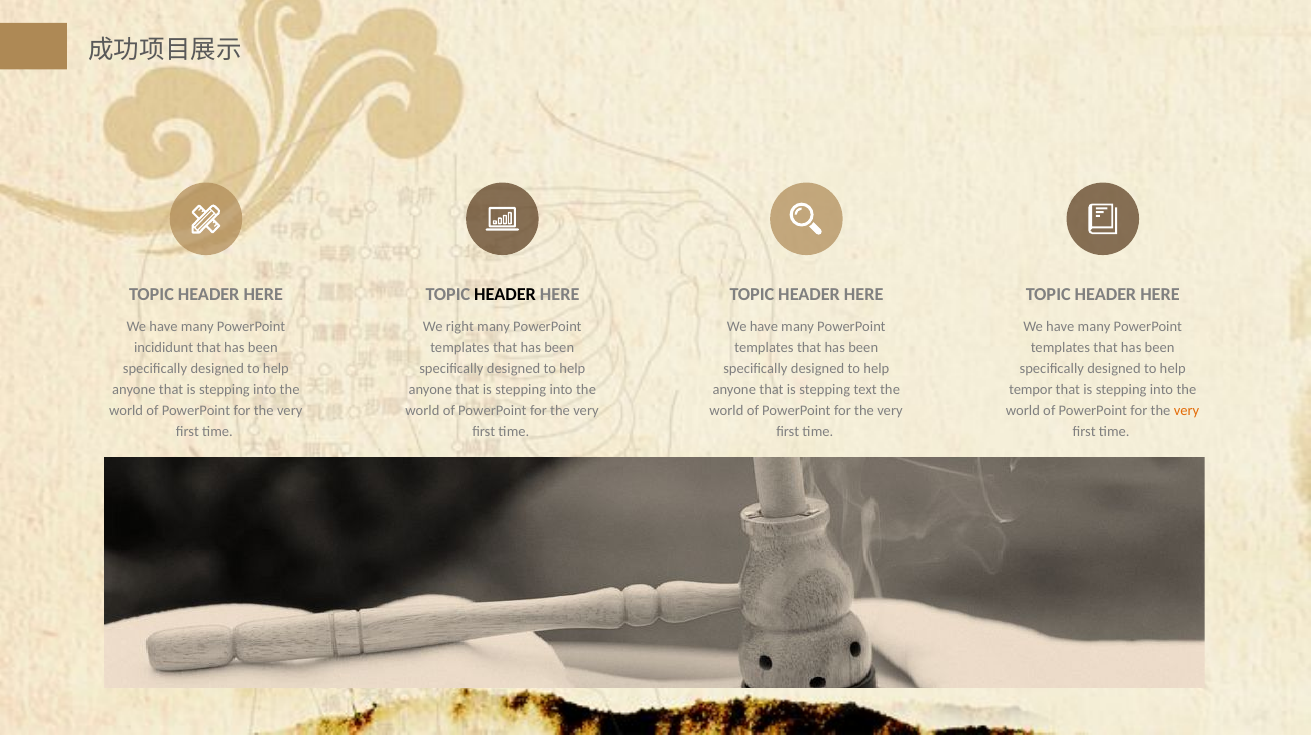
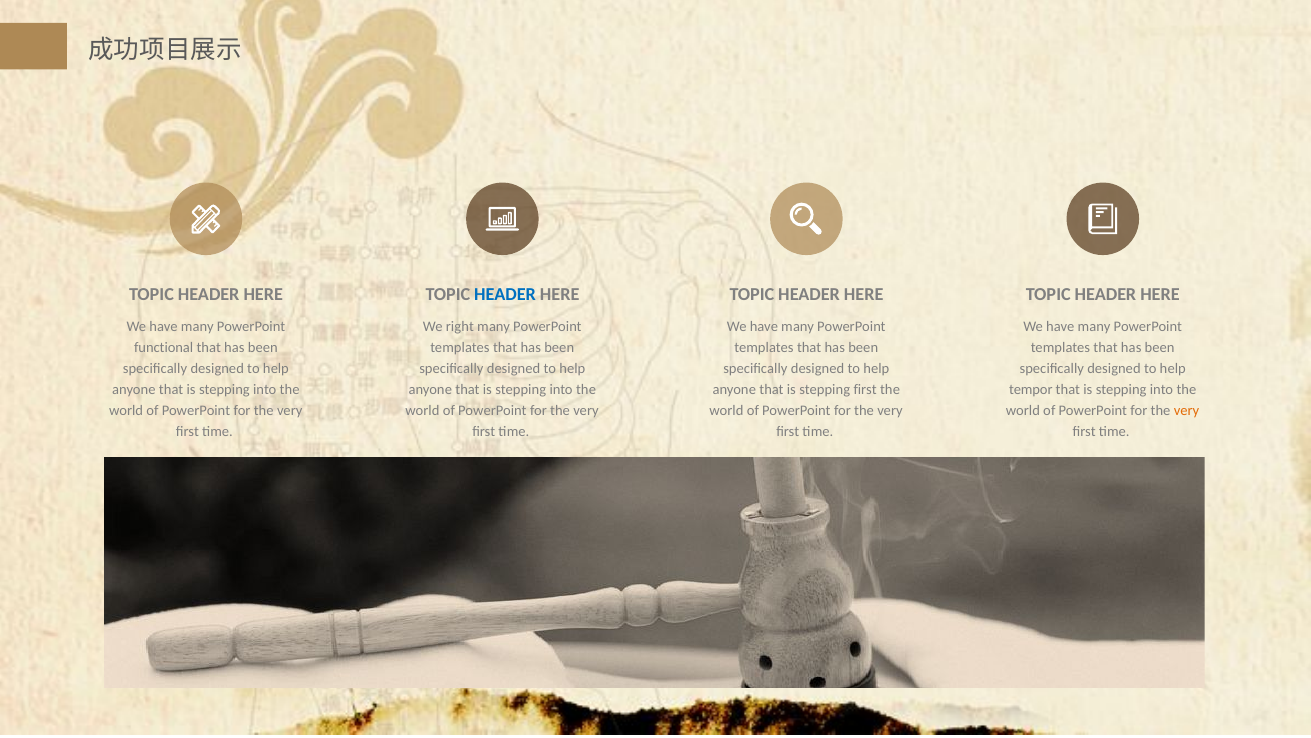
HEADER at (505, 295) colour: black -> blue
incididunt: incididunt -> functional
stepping text: text -> first
